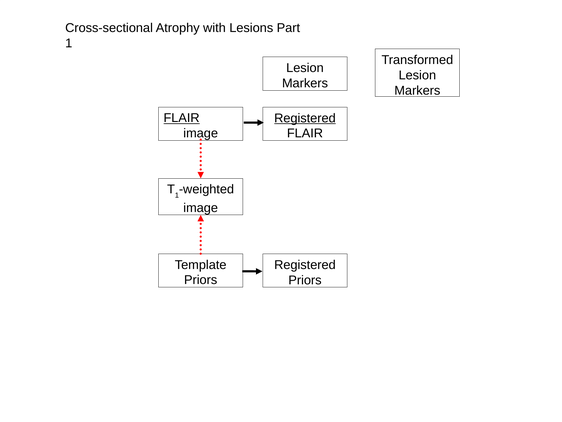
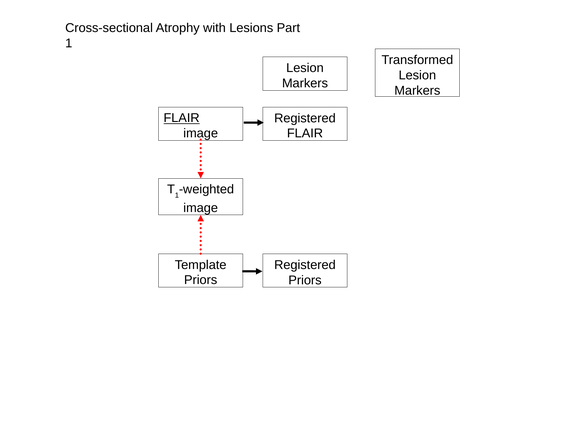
Registered at (305, 118) underline: present -> none
